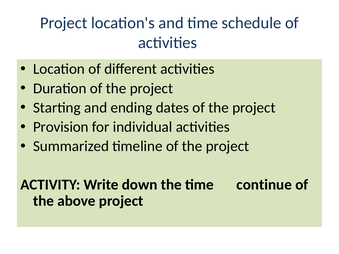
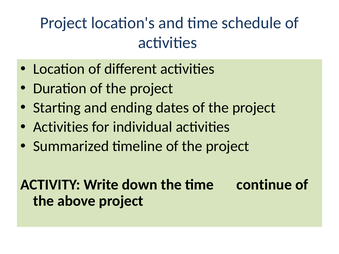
Provision at (61, 127): Provision -> Activities
